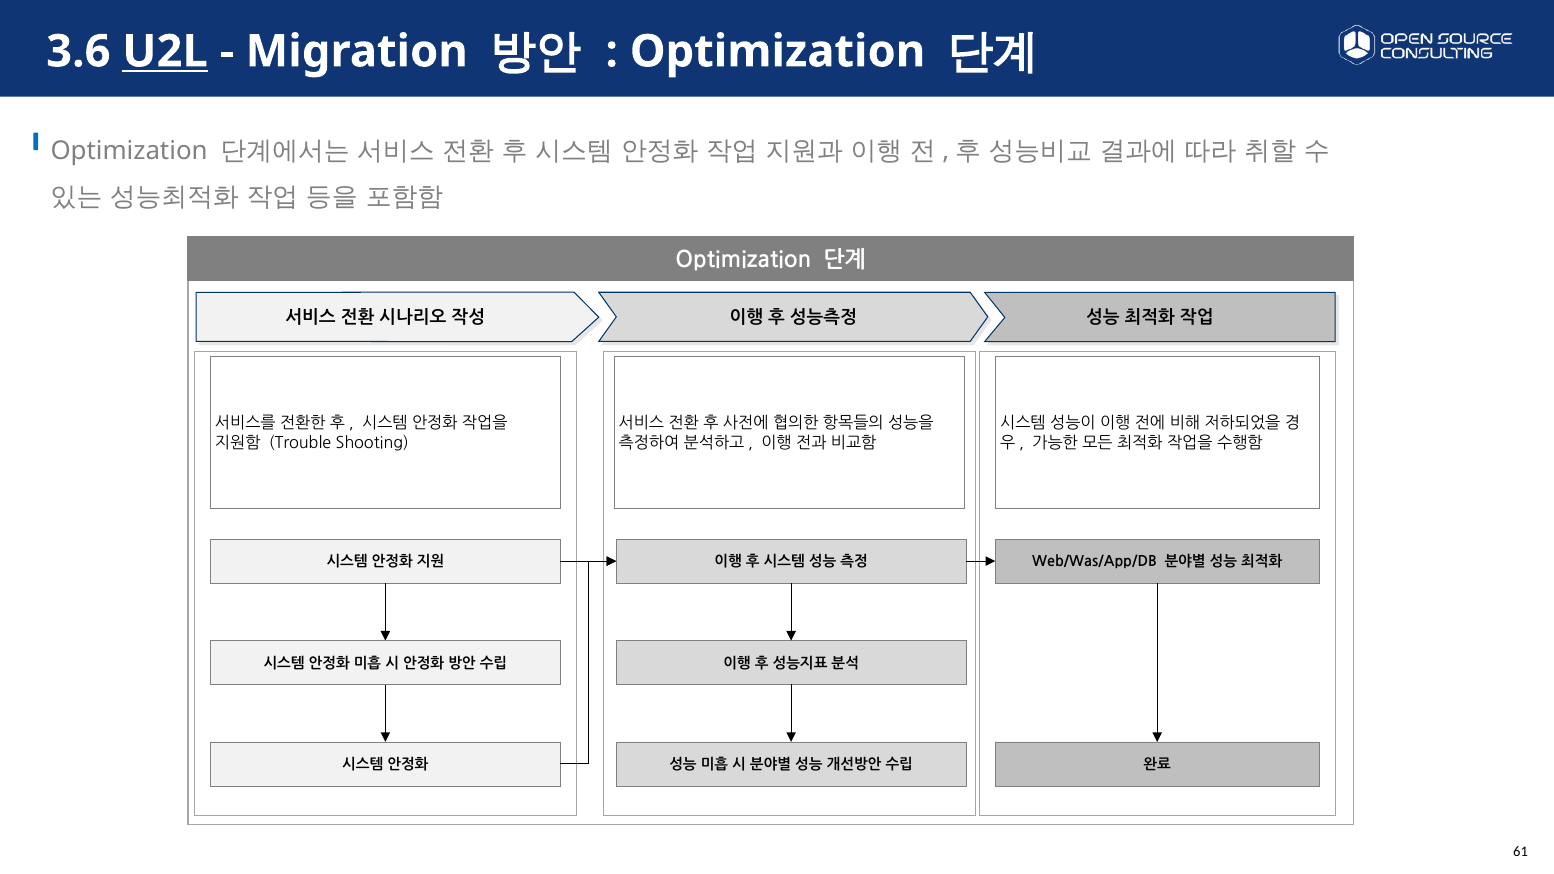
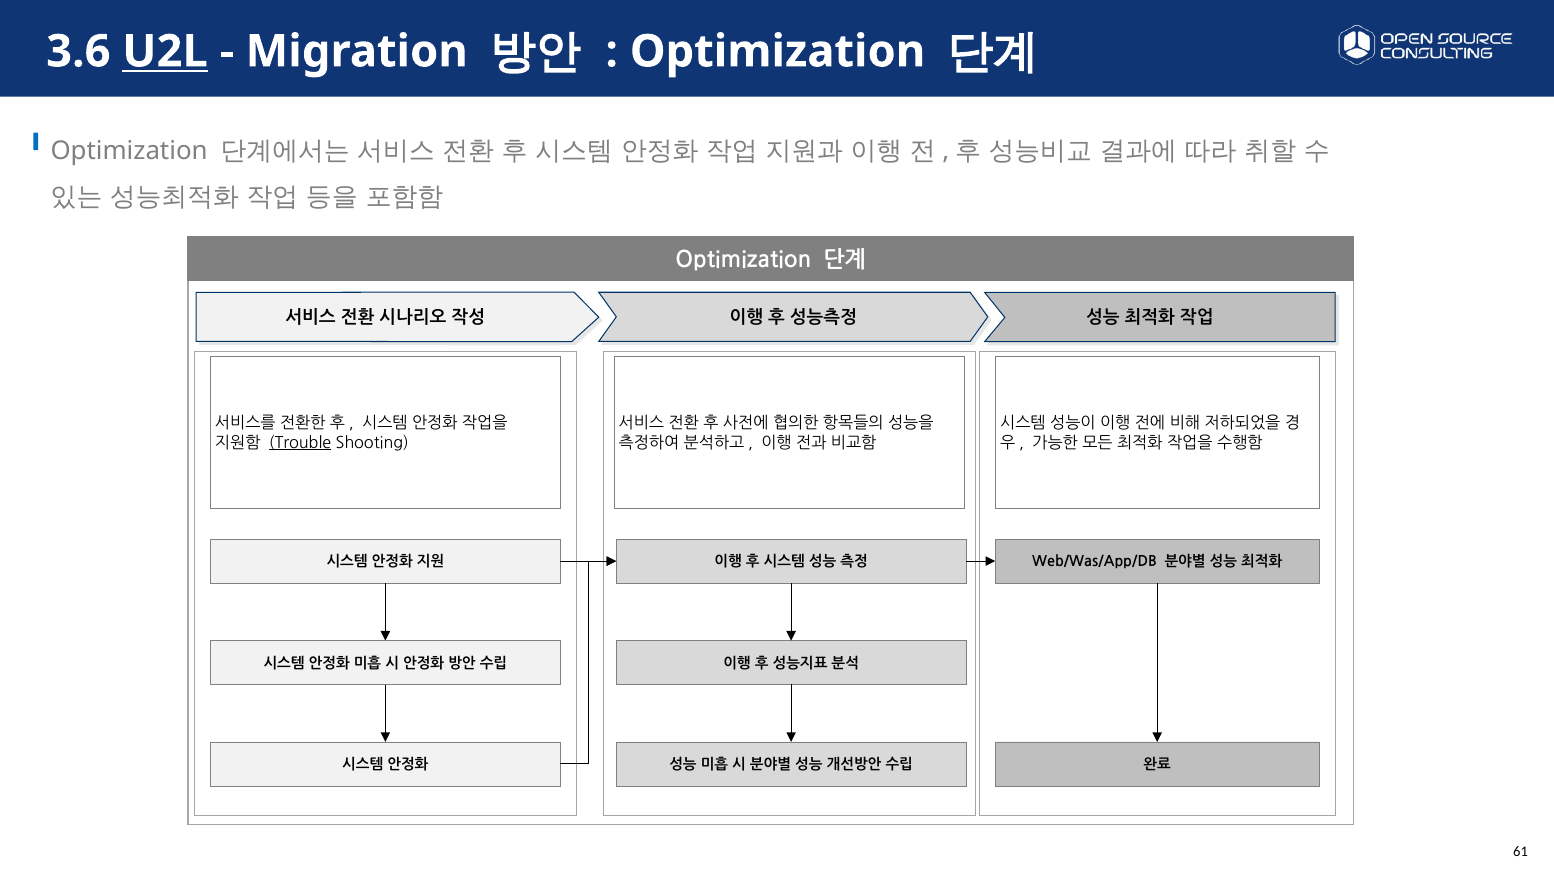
Trouble underline: none -> present
